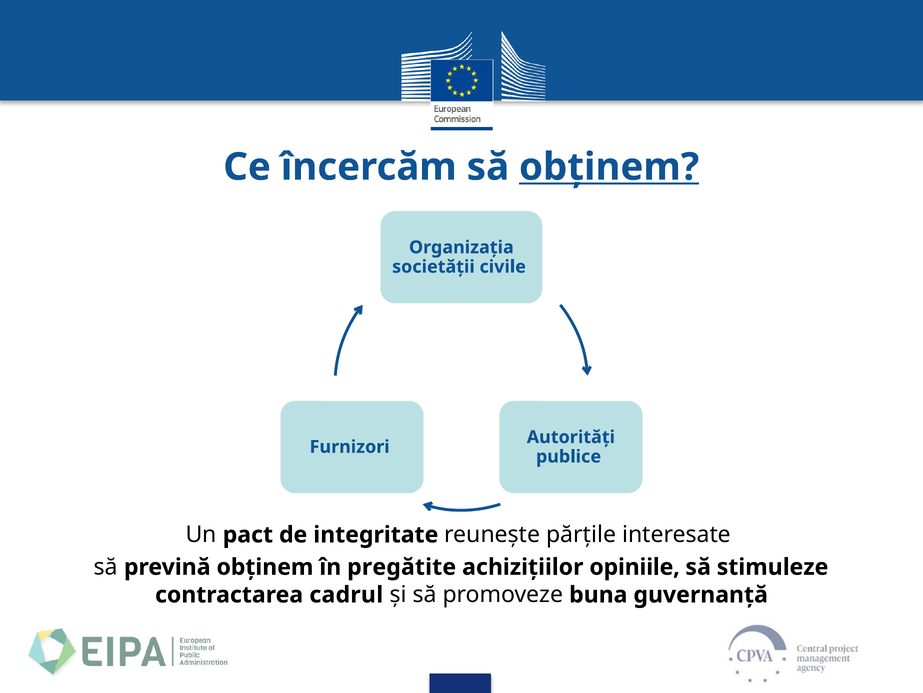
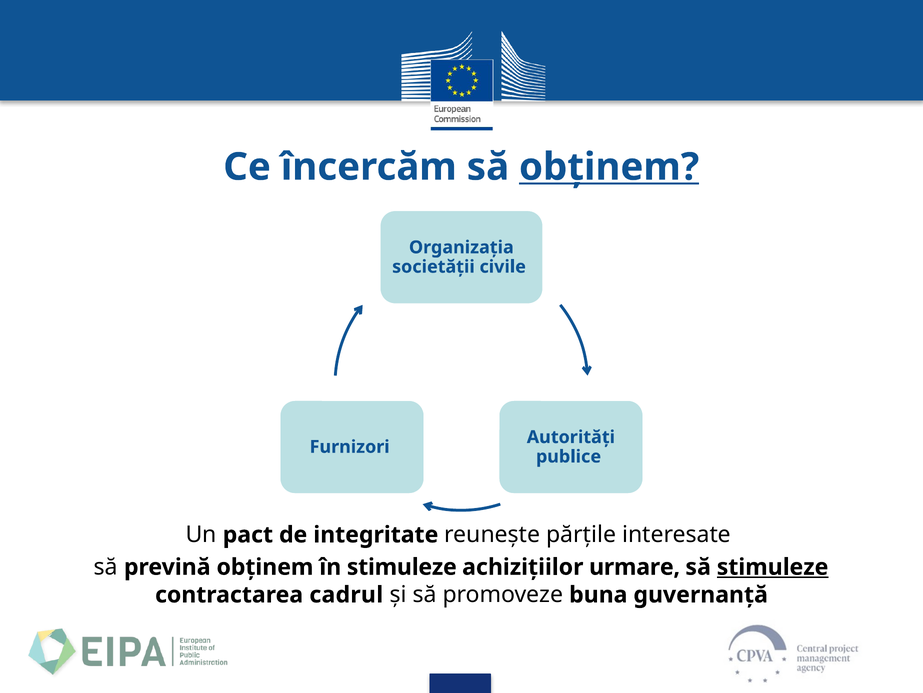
în pregătite: pregătite -> stimuleze
opiniile: opiniile -> urmare
stimuleze at (773, 567) underline: none -> present
